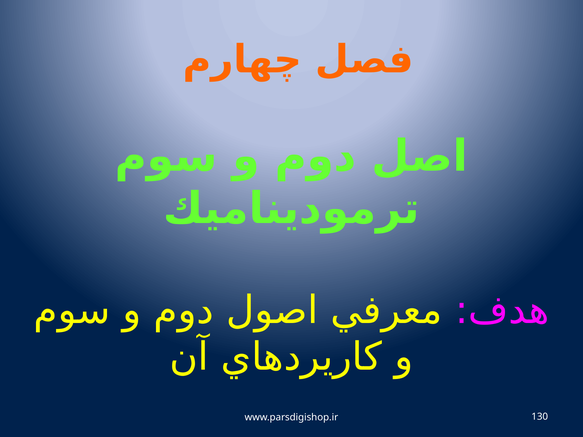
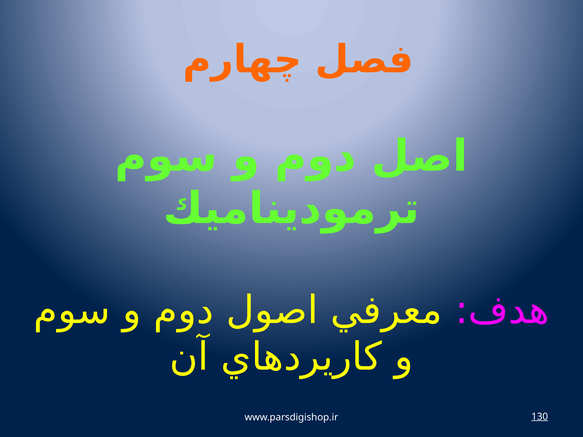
130 underline: none -> present
